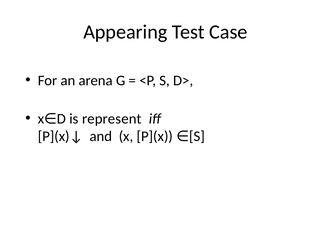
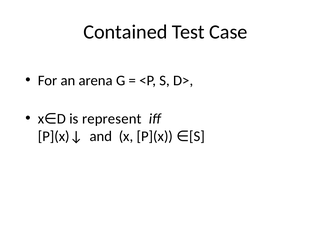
Appearing: Appearing -> Contained
